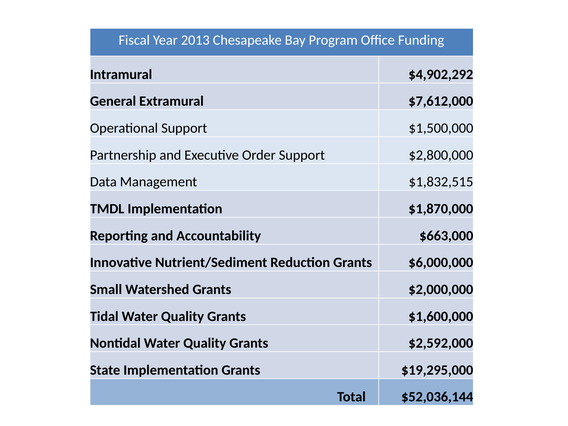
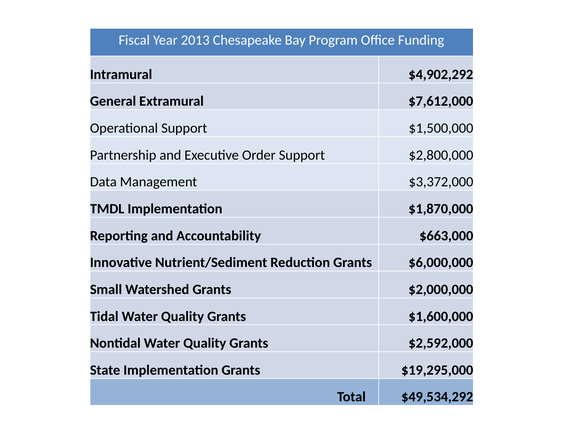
$1,832,515: $1,832,515 -> $3,372,000
$52,036,144: $52,036,144 -> $49,534,292
